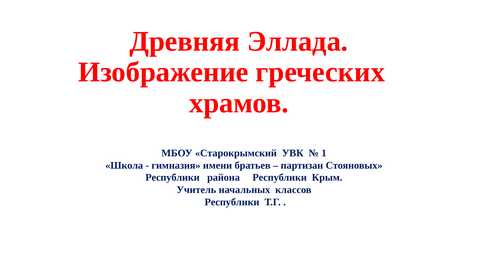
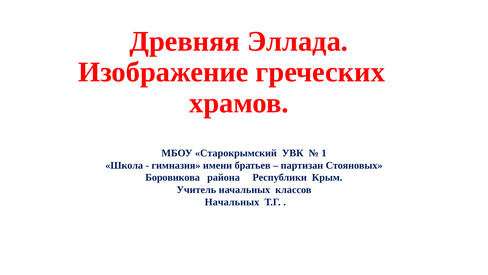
Республики at (173, 177): Республики -> Боровикова
Республики at (232, 202): Республики -> Начальных
